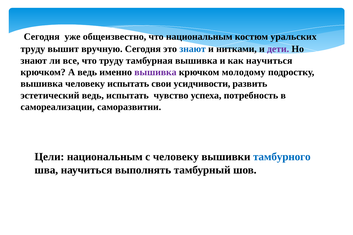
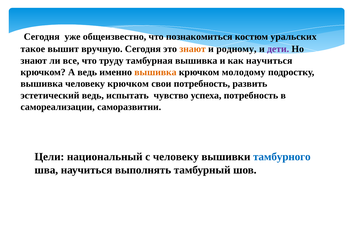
что национальным: национальным -> познакомиться
труду at (33, 49): труду -> такое
знают at (193, 49) colour: blue -> orange
нитками: нитками -> родному
вышивка at (155, 72) colour: purple -> orange
человеку испытать: испытать -> крючком
свои усидчивости: усидчивости -> потребность
Цели национальным: национальным -> национальный
